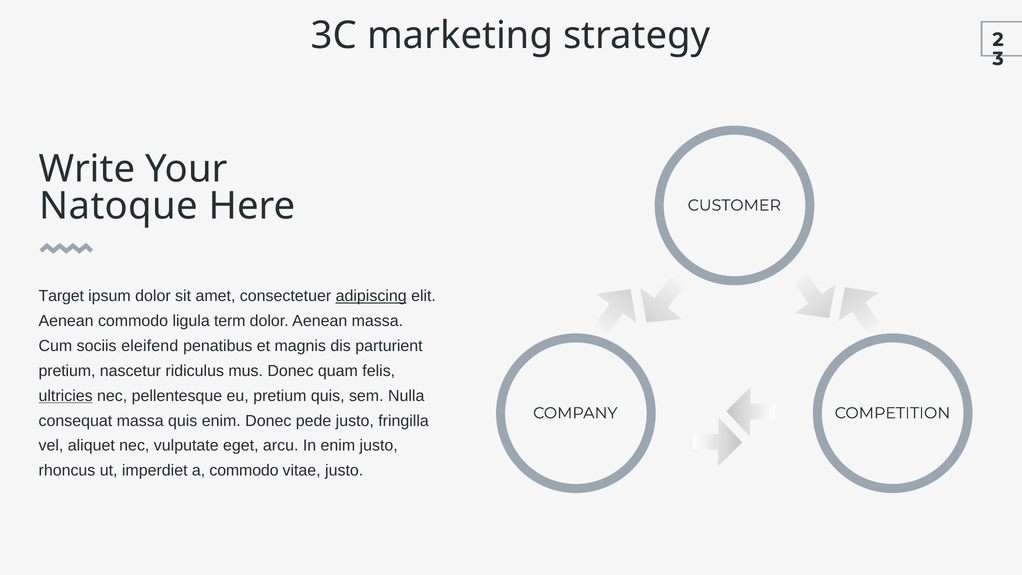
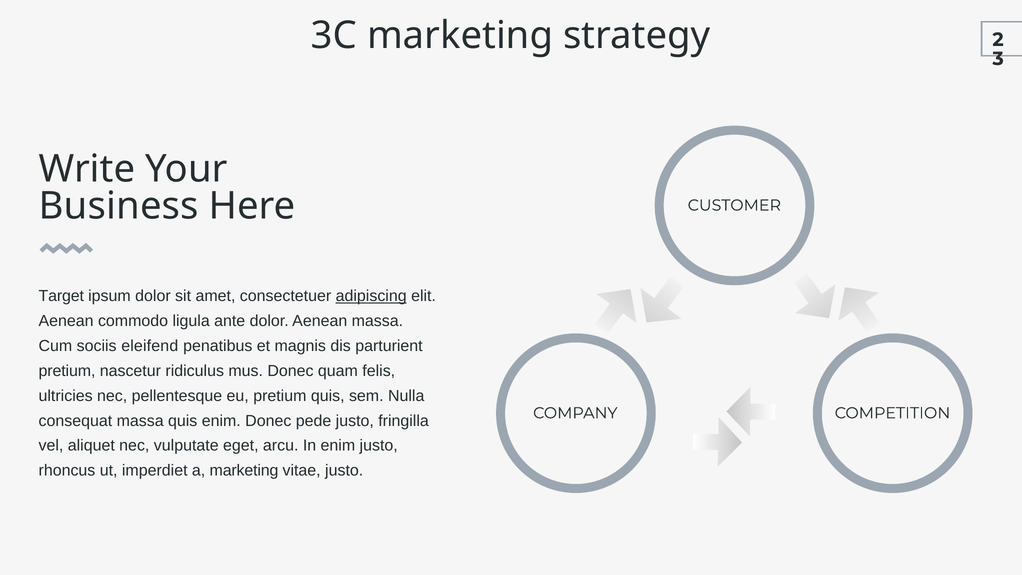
Natoque: Natoque -> Business
term: term -> ante
ultricies underline: present -> none
a commodo: commodo -> marketing
